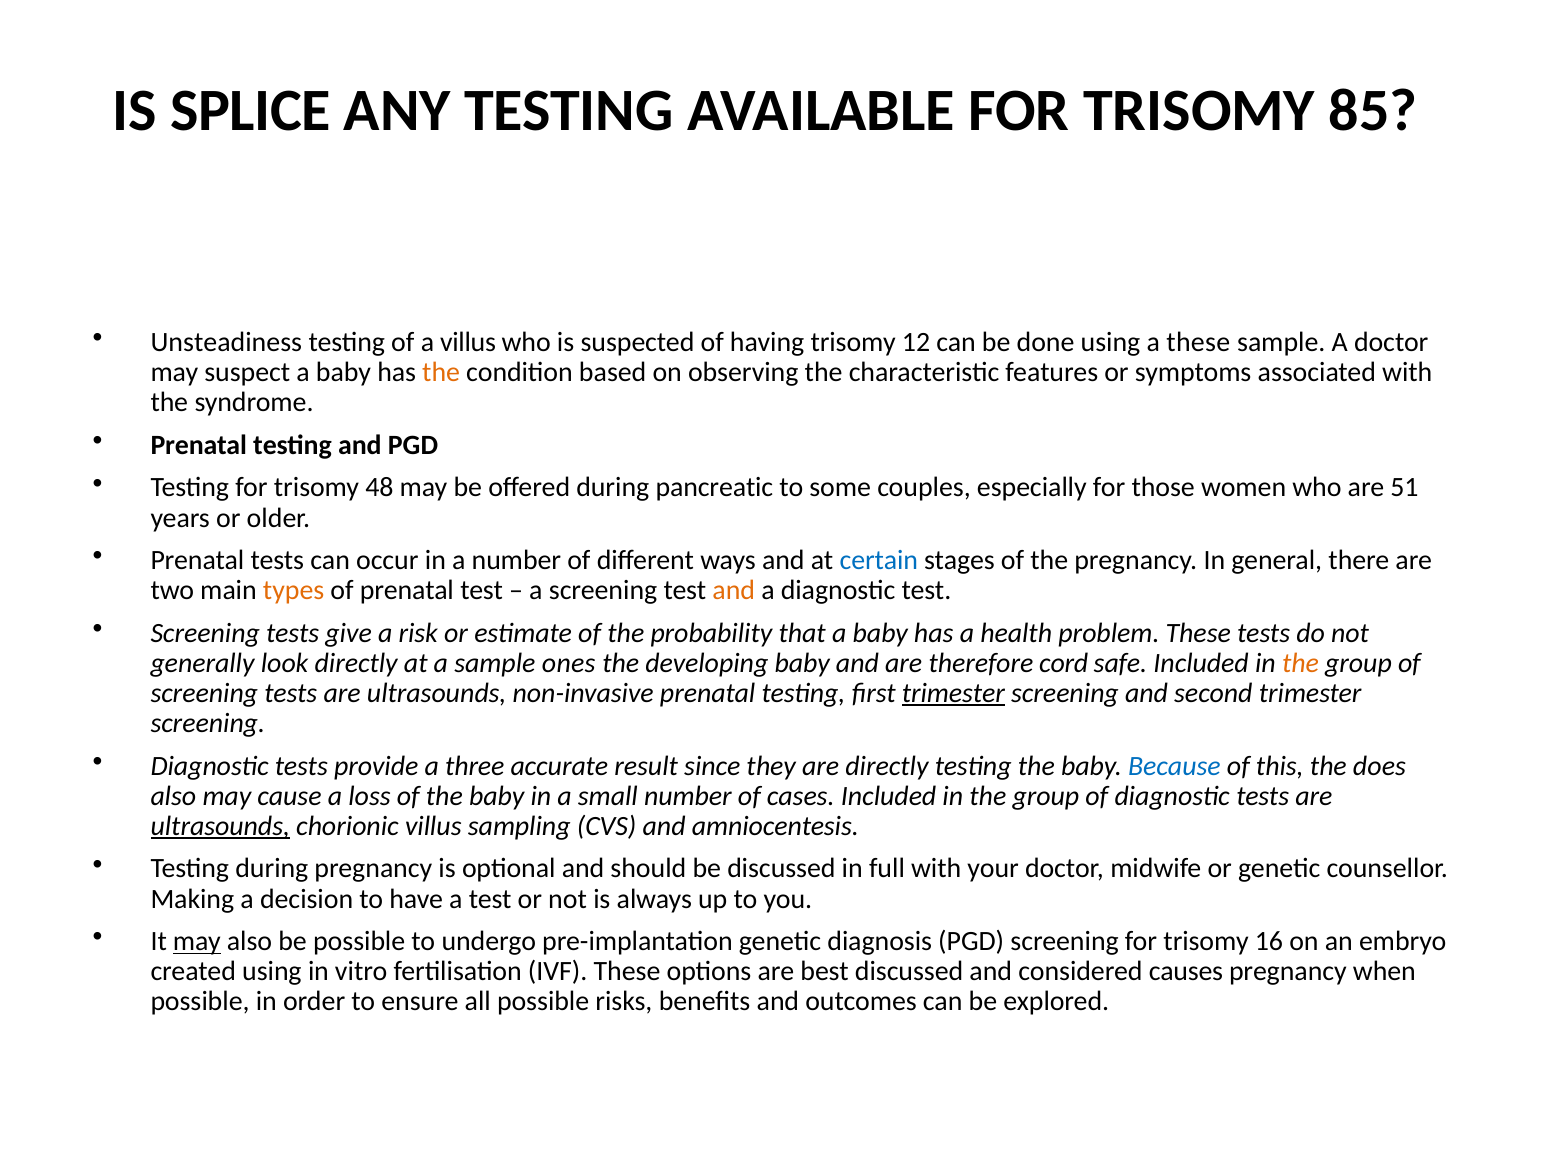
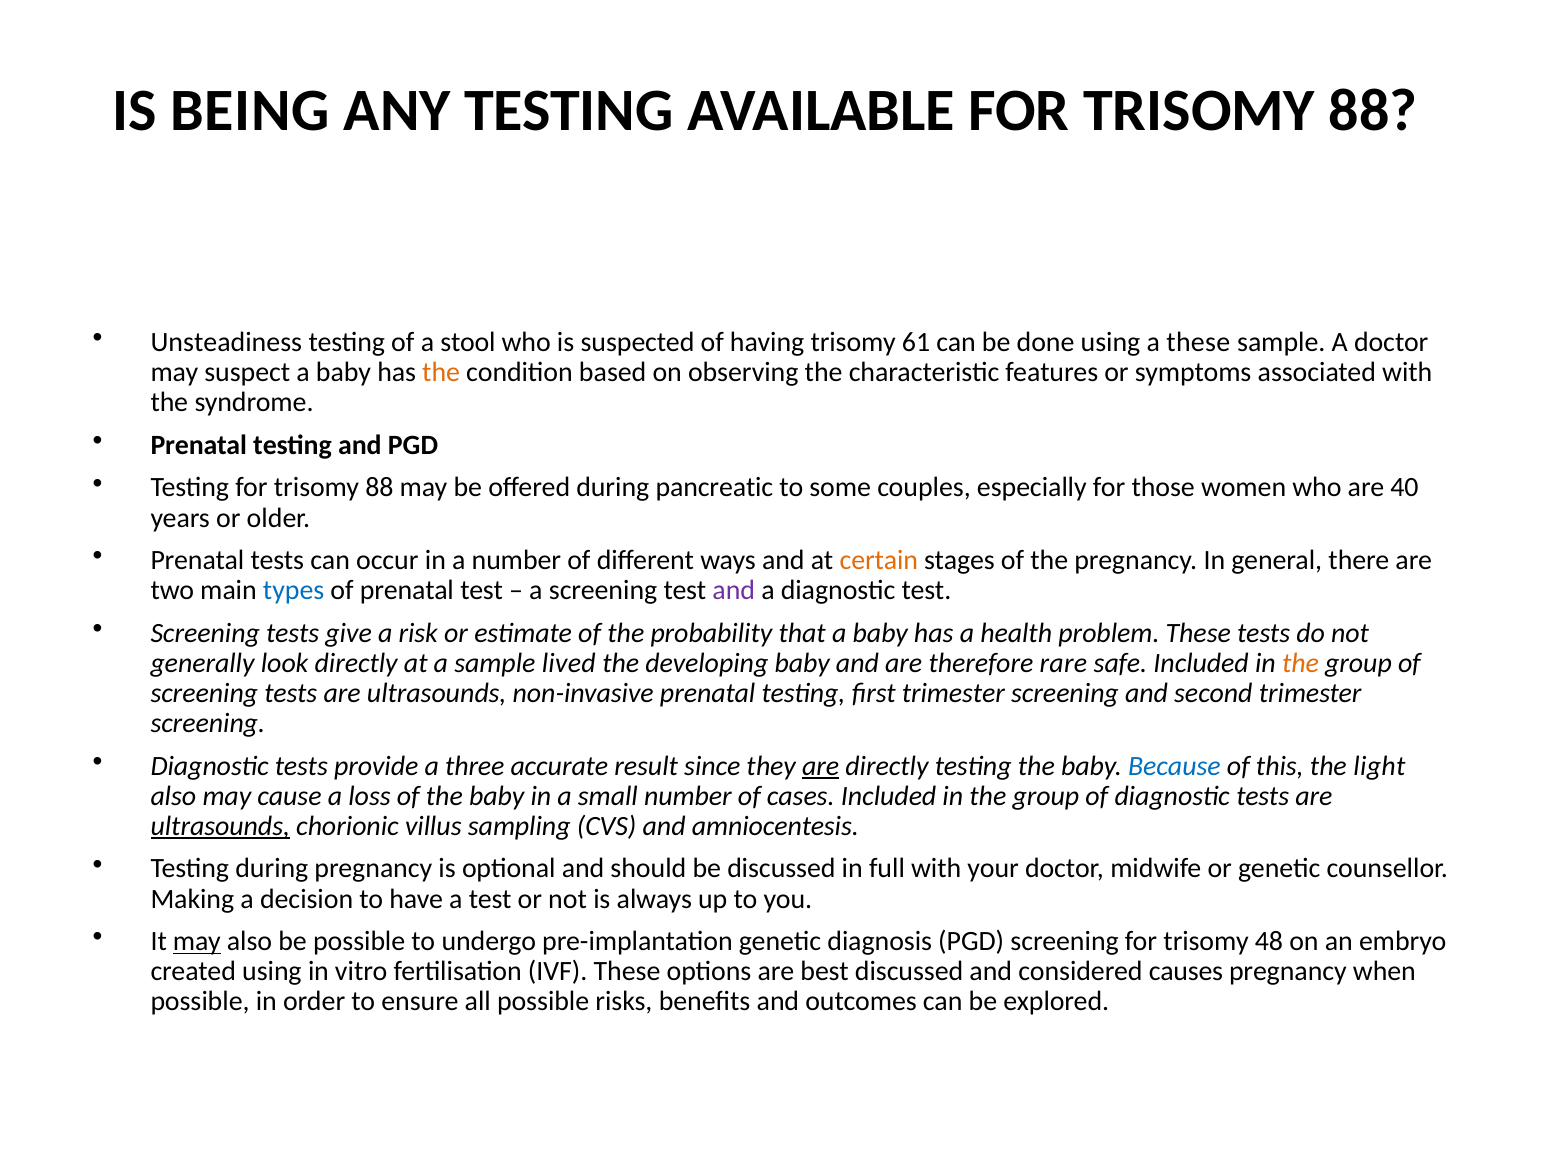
SPLICE: SPLICE -> BEING
AVAILABLE FOR TRISOMY 85: 85 -> 88
a villus: villus -> stool
12: 12 -> 61
Testing for trisomy 48: 48 -> 88
51: 51 -> 40
certain colour: blue -> orange
types colour: orange -> blue
and at (734, 591) colour: orange -> purple
ones: ones -> lived
cord: cord -> rare
trimester at (953, 693) underline: present -> none
are at (821, 766) underline: none -> present
does: does -> light
16: 16 -> 48
